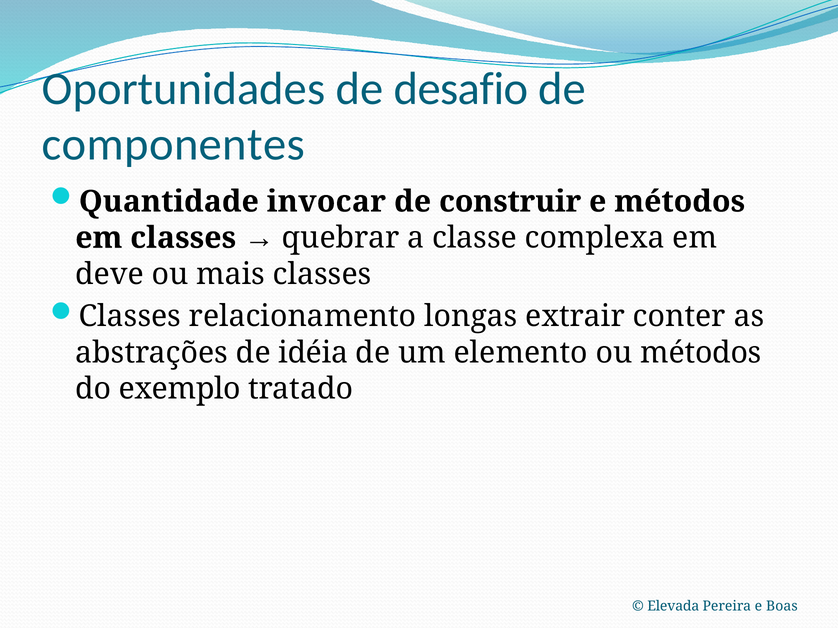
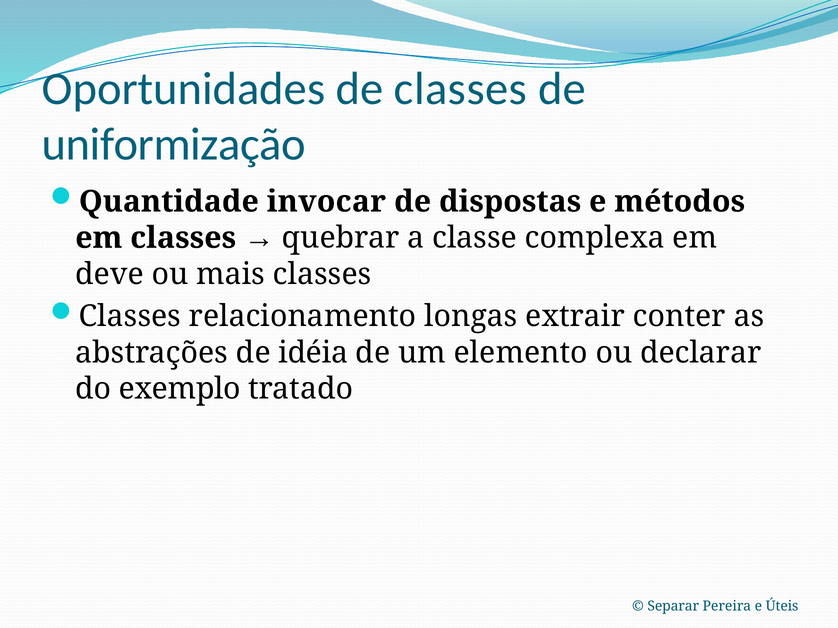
de desafio: desafio -> classes
componentes: componentes -> uniformização
construir: construir -> dispostas
ou métodos: métodos -> declarar
Elevada: Elevada -> Separar
Boas: Boas -> Úteis
